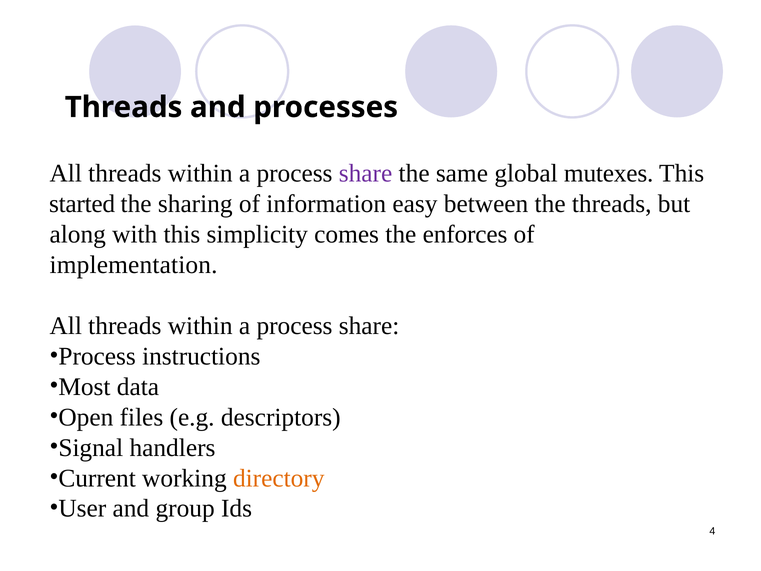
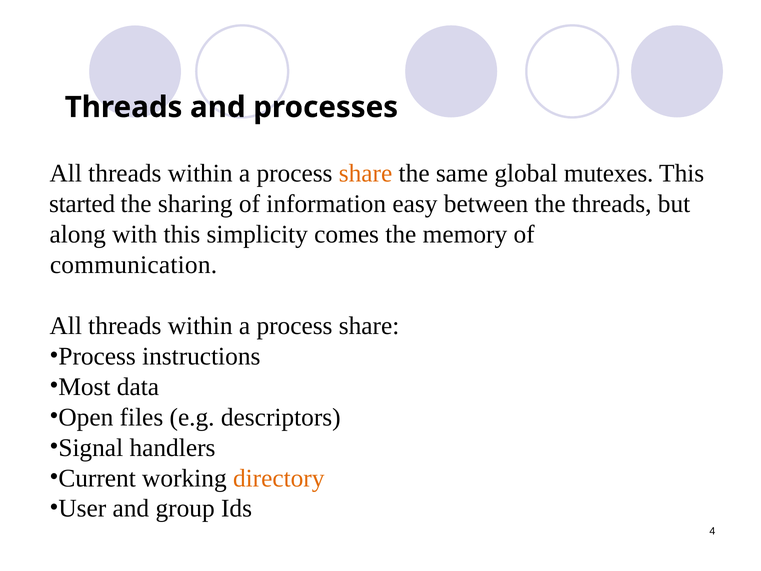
share at (366, 174) colour: purple -> orange
enforces: enforces -> memory
implementation: implementation -> communication
